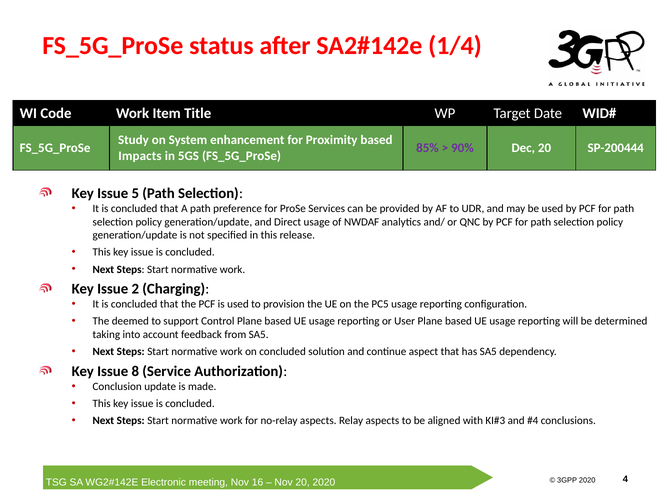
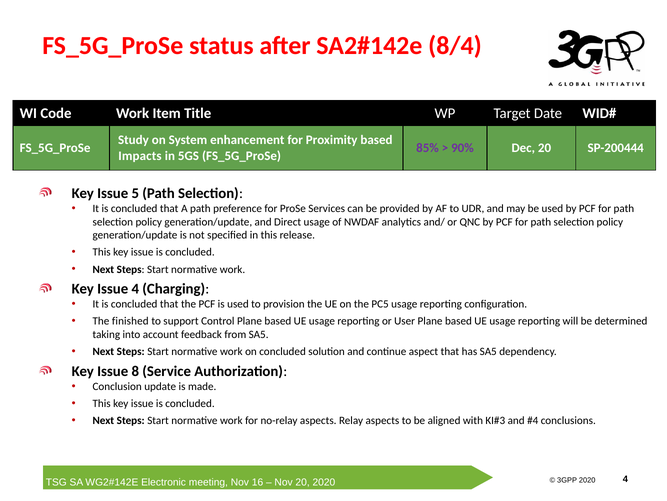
1/4: 1/4 -> 8/4
Issue 2: 2 -> 4
deemed: deemed -> finished
